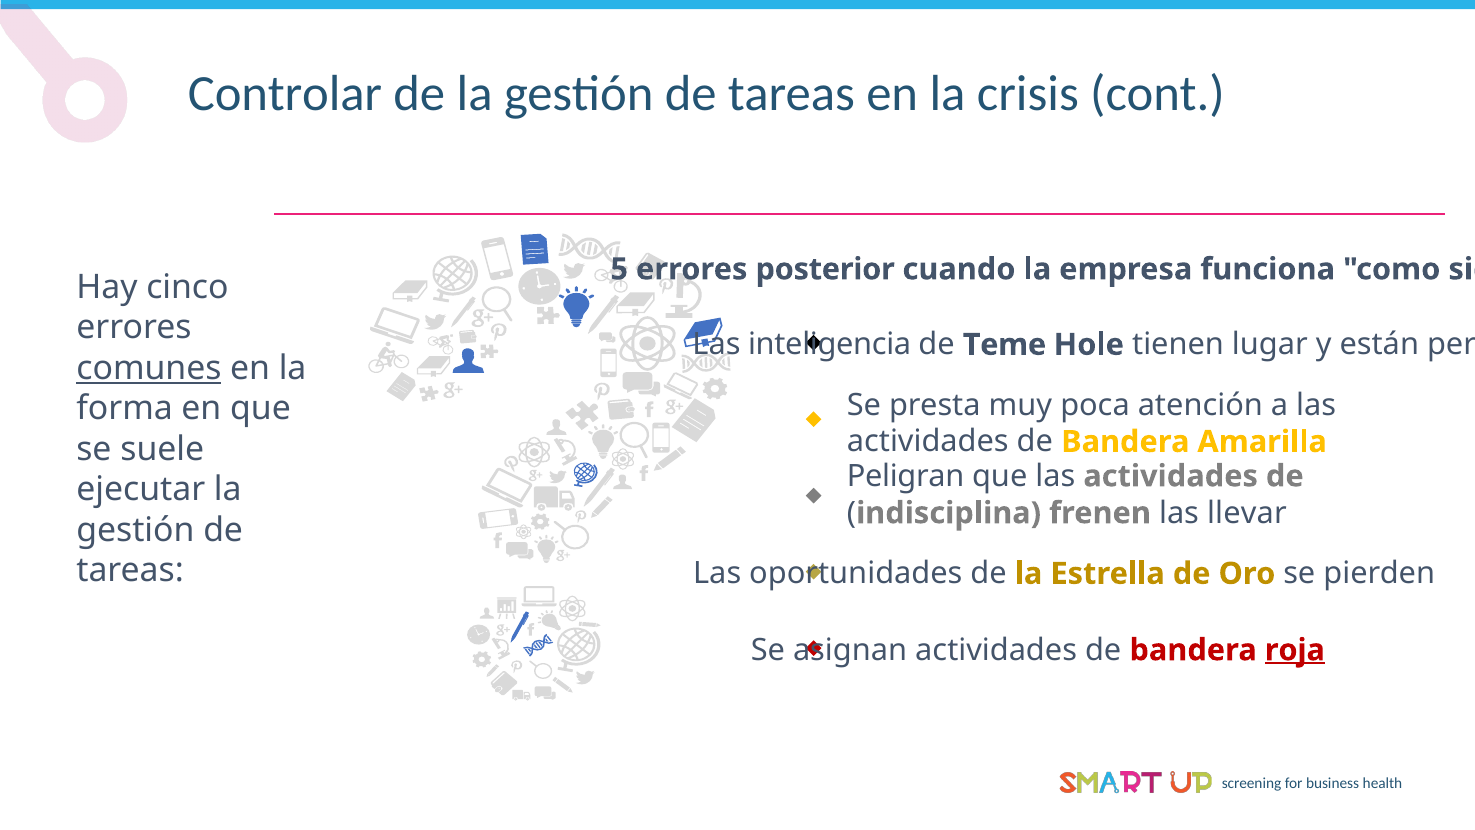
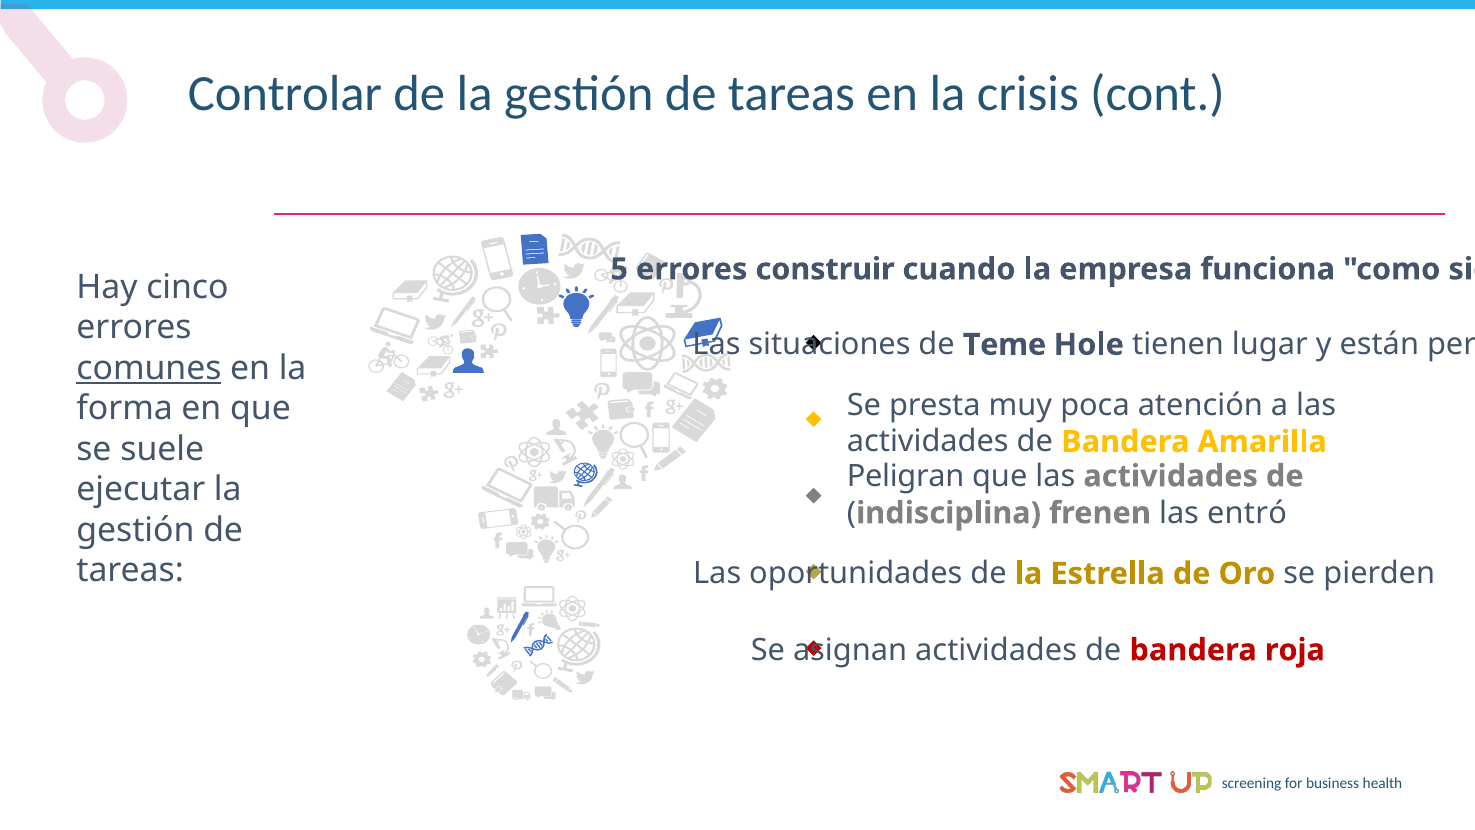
posterior: posterior -> construir
inteligencia: inteligencia -> situaciones
llevar: llevar -> entró
roja underline: present -> none
